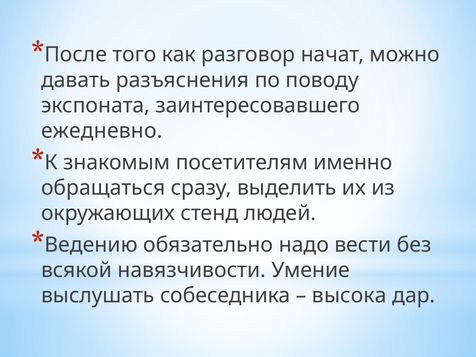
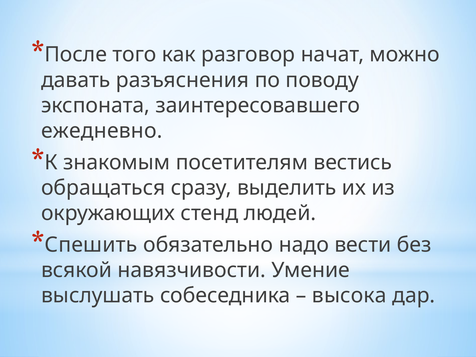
именно: именно -> вестись
Ведению: Ведению -> Спешить
